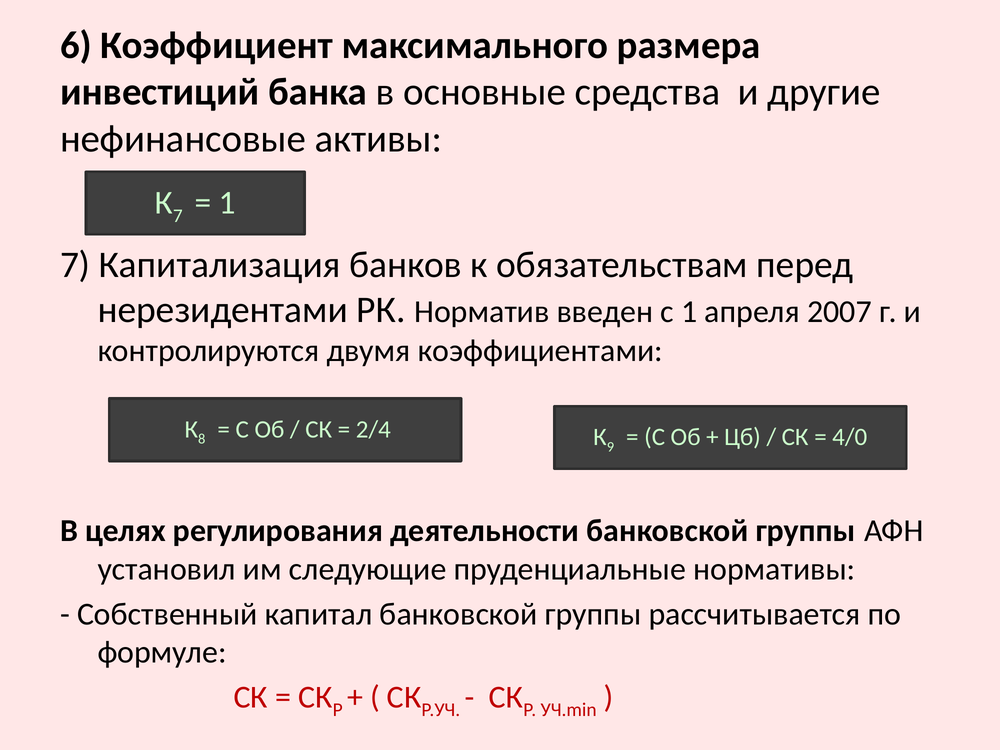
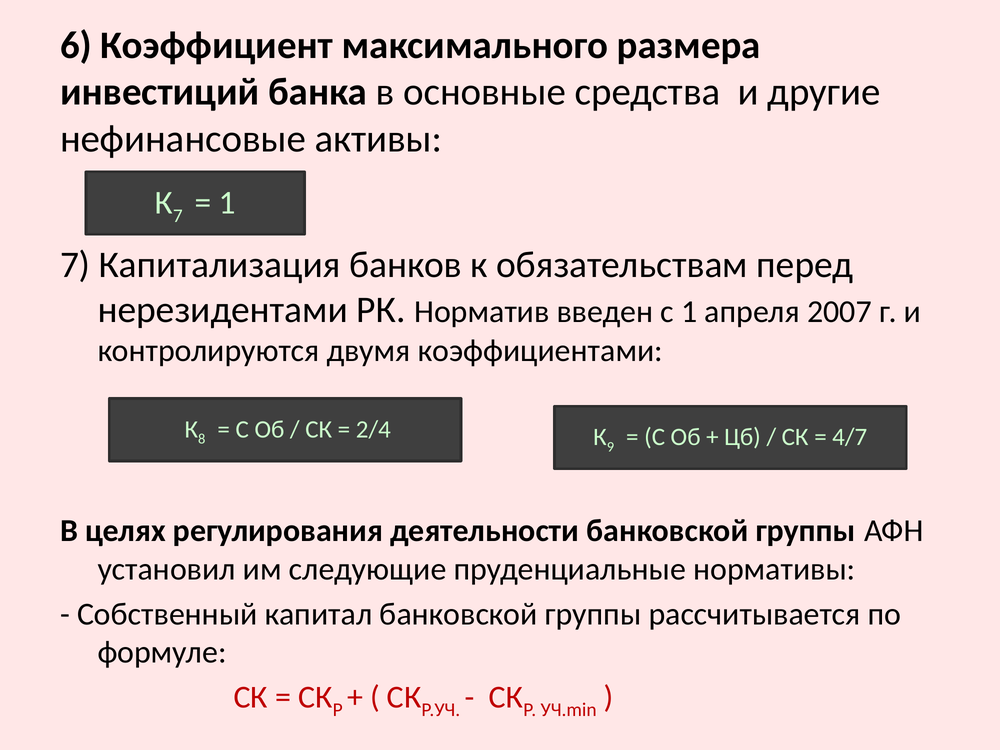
4/0: 4/0 -> 4/7
